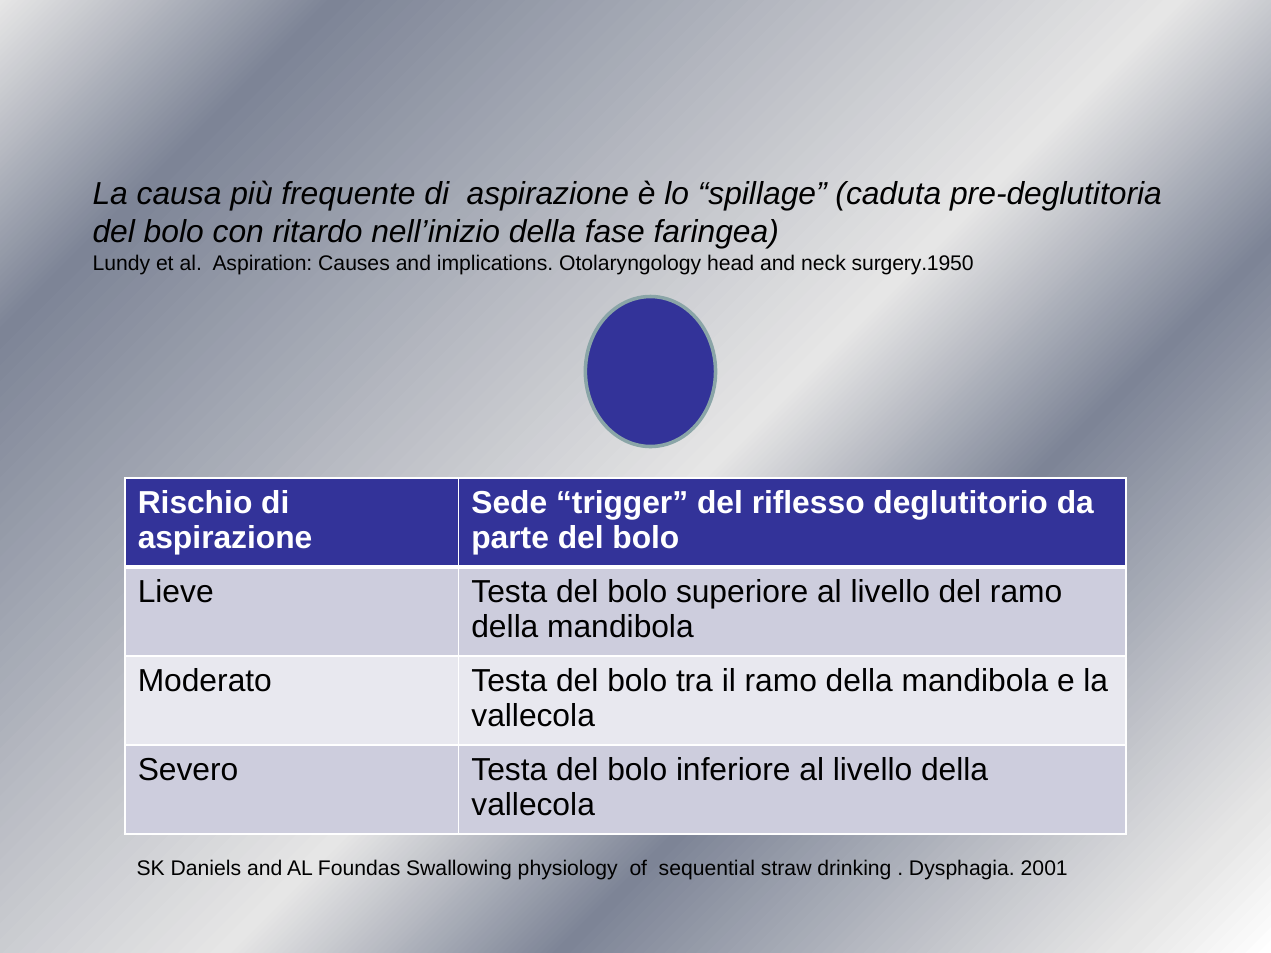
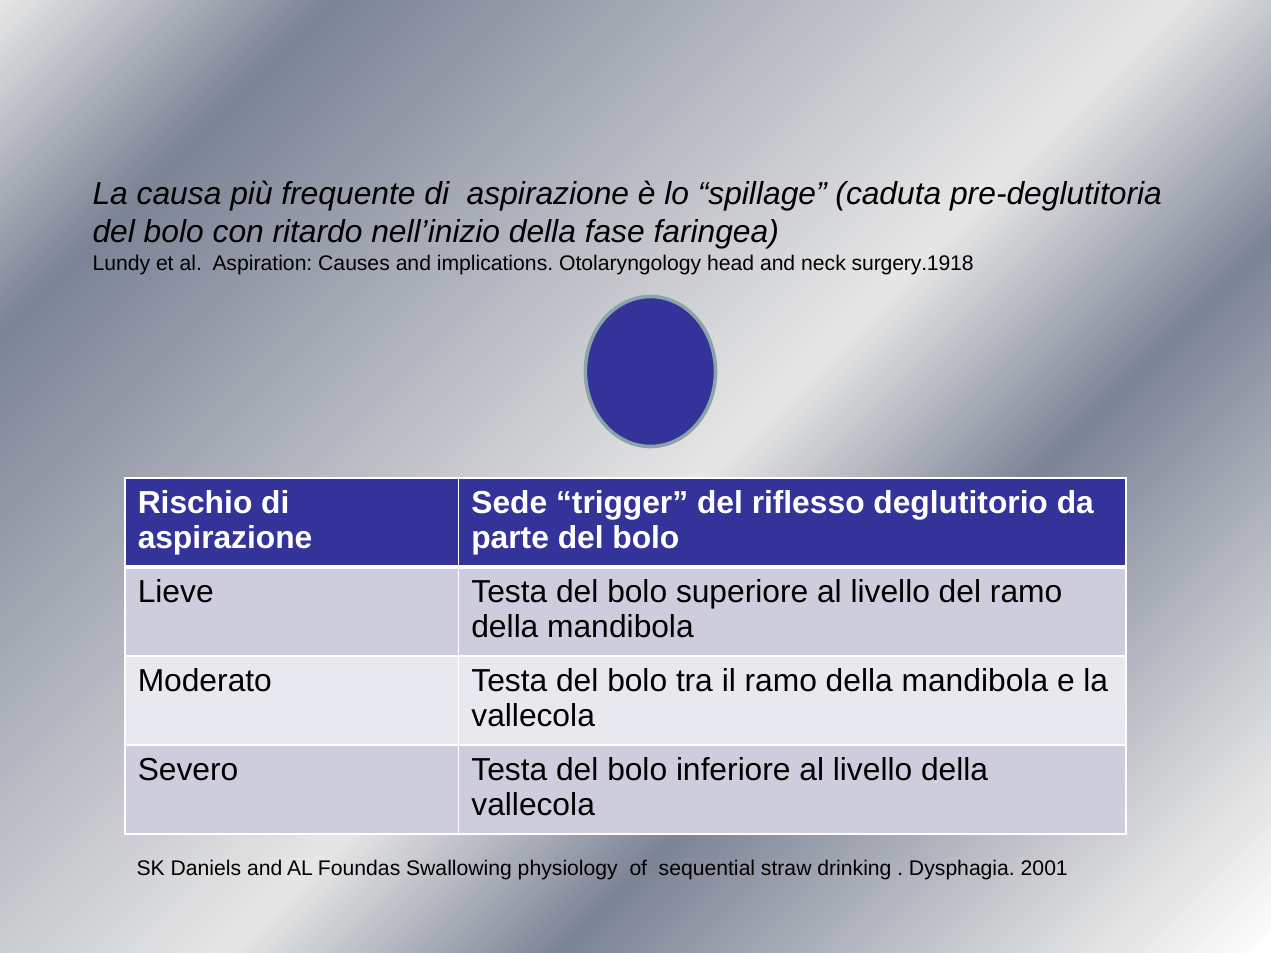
surgery.1950: surgery.1950 -> surgery.1918
